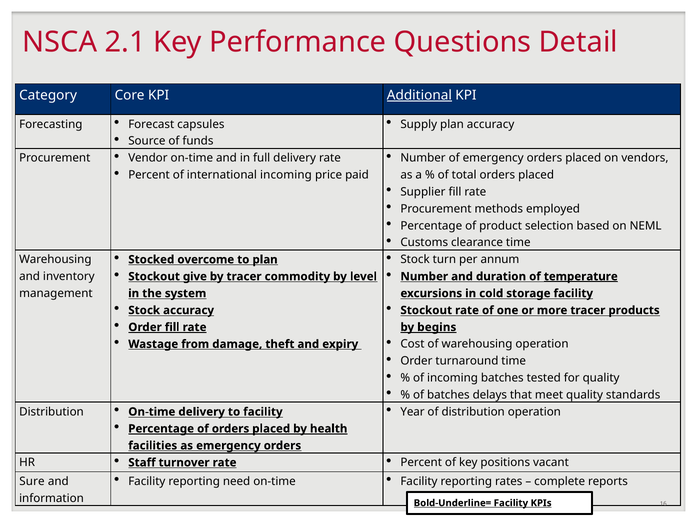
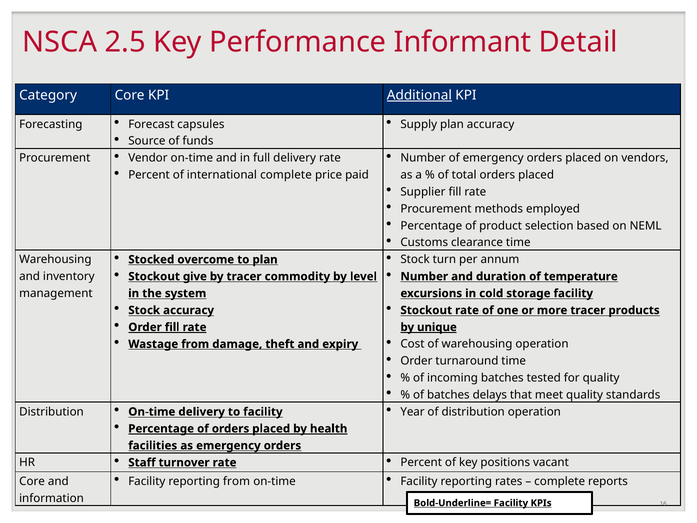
2.1: 2.1 -> 2.5
Questions: Questions -> Informant
international incoming: incoming -> complete
temperature underline: present -> none
begins: begins -> unique
reporting need: need -> from
Sure at (32, 481): Sure -> Core
